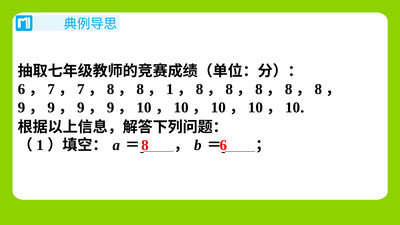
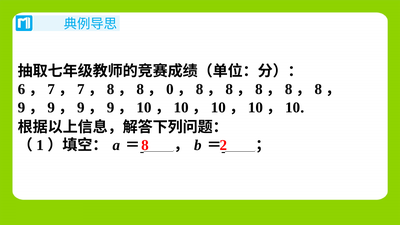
1 at (170, 89): 1 -> 0
8 6: 6 -> 2
